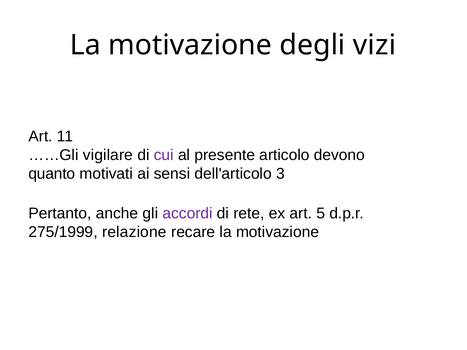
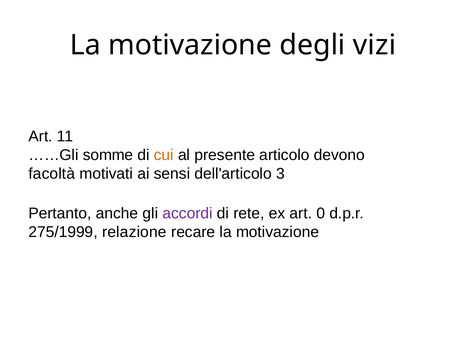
vigilare: vigilare -> somme
cui colour: purple -> orange
quanto: quanto -> facoltà
5: 5 -> 0
